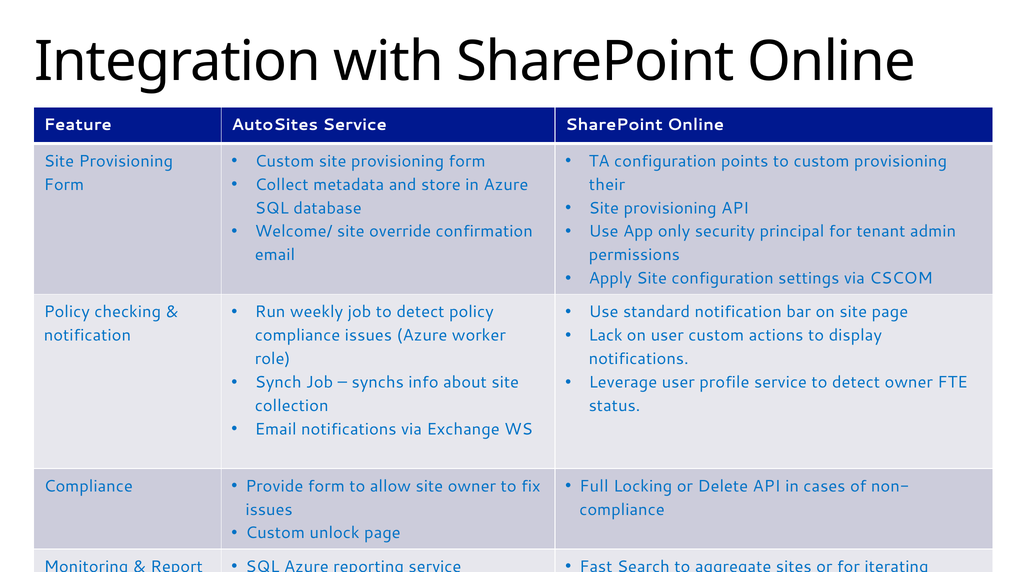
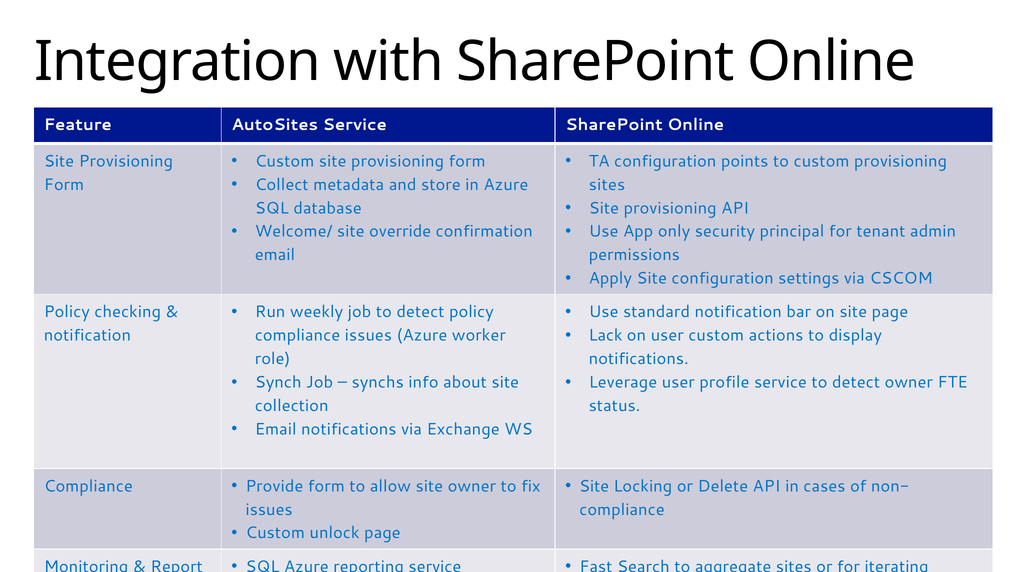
their at (607, 185): their -> sites
Full at (594, 487): Full -> Site
